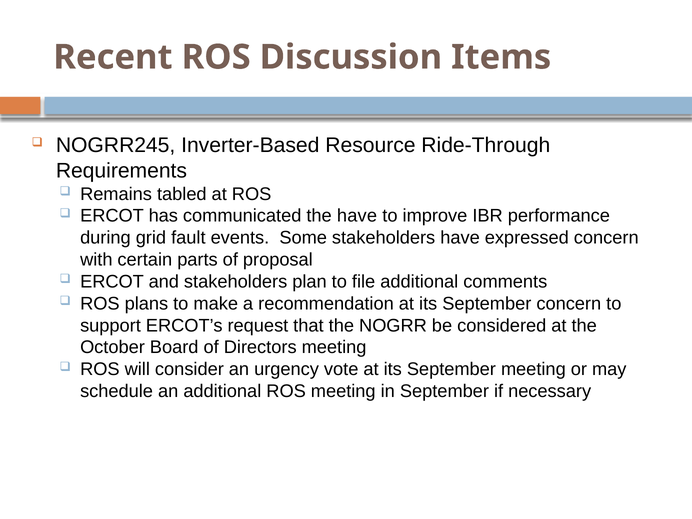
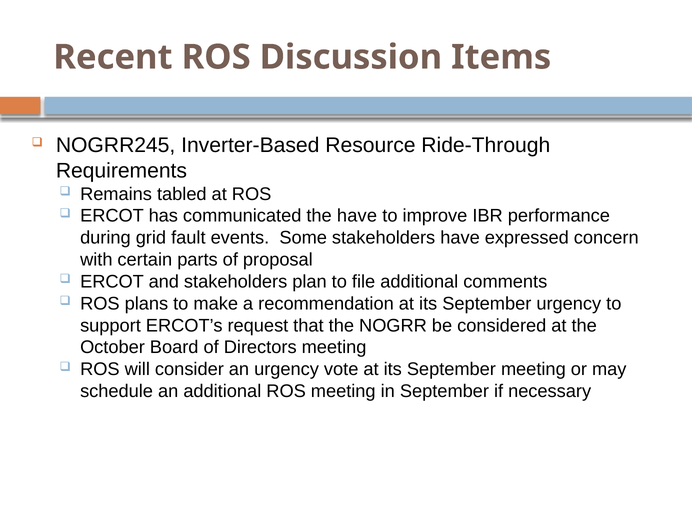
September concern: concern -> urgency
